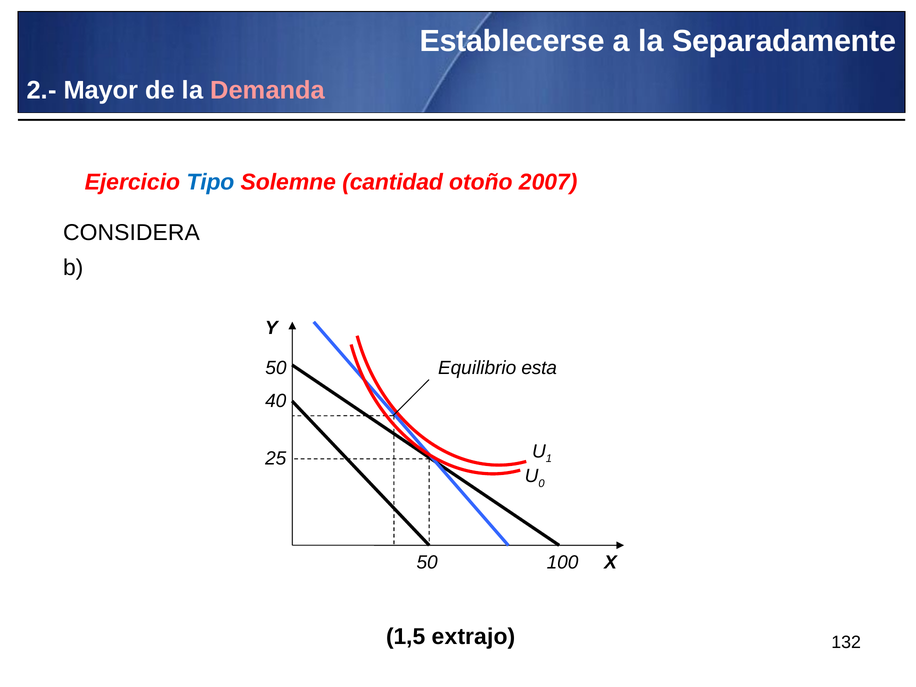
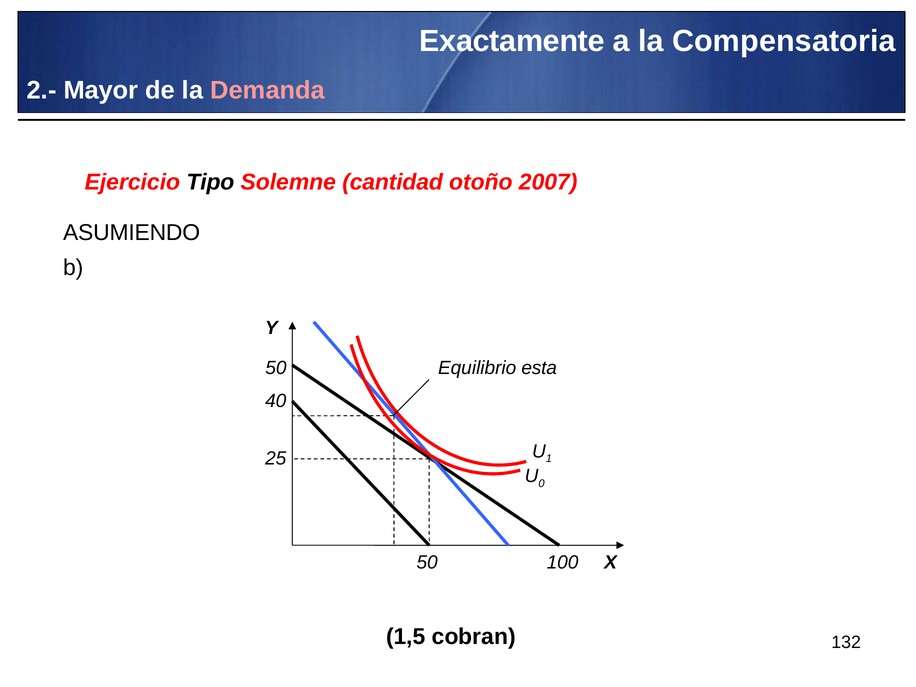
Establecerse: Establecerse -> Exactamente
Separadamente: Separadamente -> Compensatoria
Tipo colour: blue -> black
CONSIDERA: CONSIDERA -> ASUMIENDO
extrajo: extrajo -> cobran
